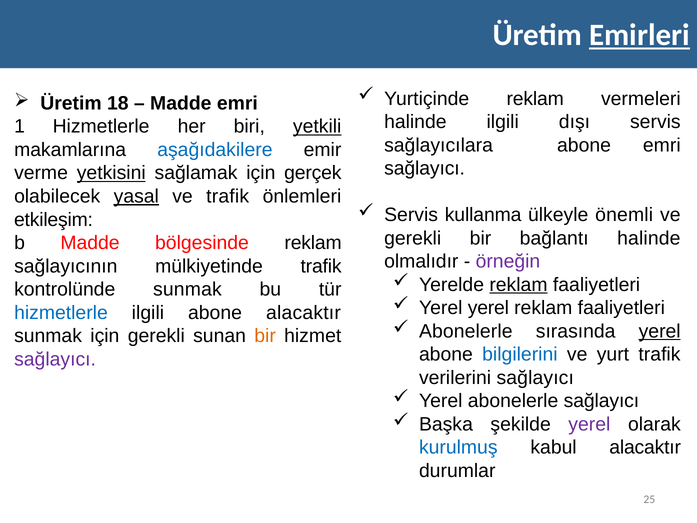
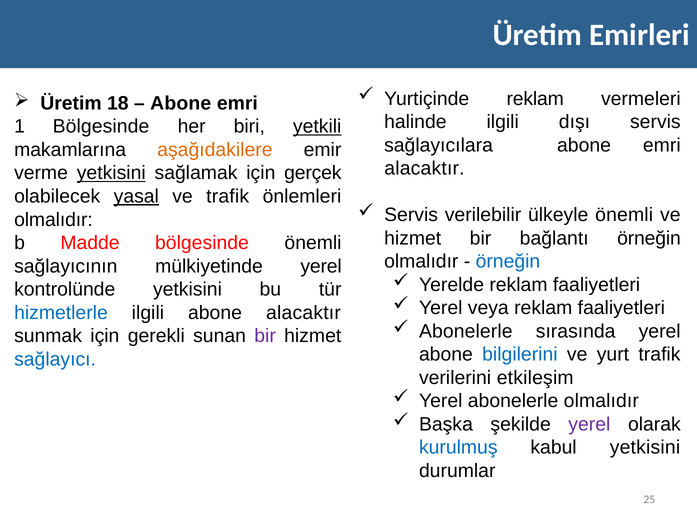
Emirleri underline: present -> none
Madde at (181, 103): Madde -> Abone
1 Hizmetlerle: Hizmetlerle -> Bölgesinde
aşağıdakilere colour: blue -> orange
sağlayıcı at (425, 168): sağlayıcı -> alacaktır
kullanma: kullanma -> verilebilir
etkileşim at (54, 220): etkileşim -> olmalıdır
gerekli at (413, 238): gerekli -> hizmet
bağlantı halinde: halinde -> örneğin
bölgesinde reklam: reklam -> önemli
örneğin at (508, 261) colour: purple -> blue
mülkiyetinde trafik: trafik -> yerel
reklam at (518, 285) underline: present -> none
kontrolünde sunmak: sunmak -> yetkisini
Yerel yerel: yerel -> veya
yerel at (660, 331) underline: present -> none
bir at (265, 336) colour: orange -> purple
sağlayıcı at (55, 359) colour: purple -> blue
verilerini sağlayıcı: sağlayıcı -> etkileşim
abonelerle sağlayıcı: sağlayıcı -> olmalıdır
kabul alacaktır: alacaktır -> yetkisini
